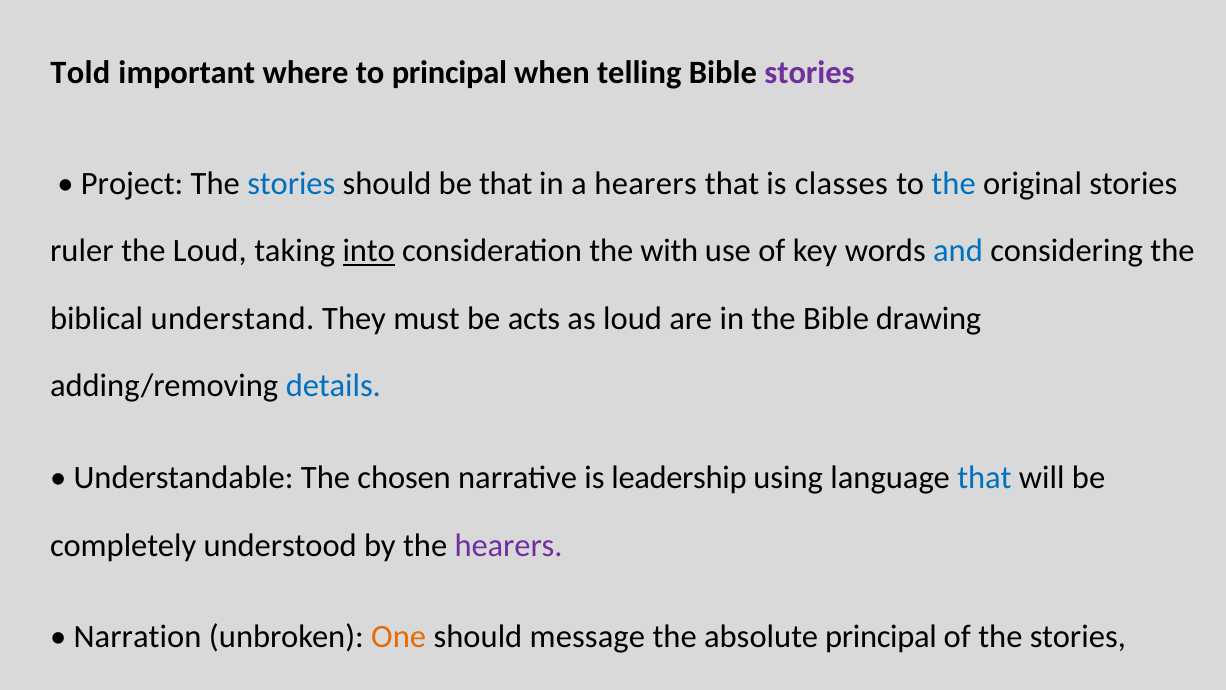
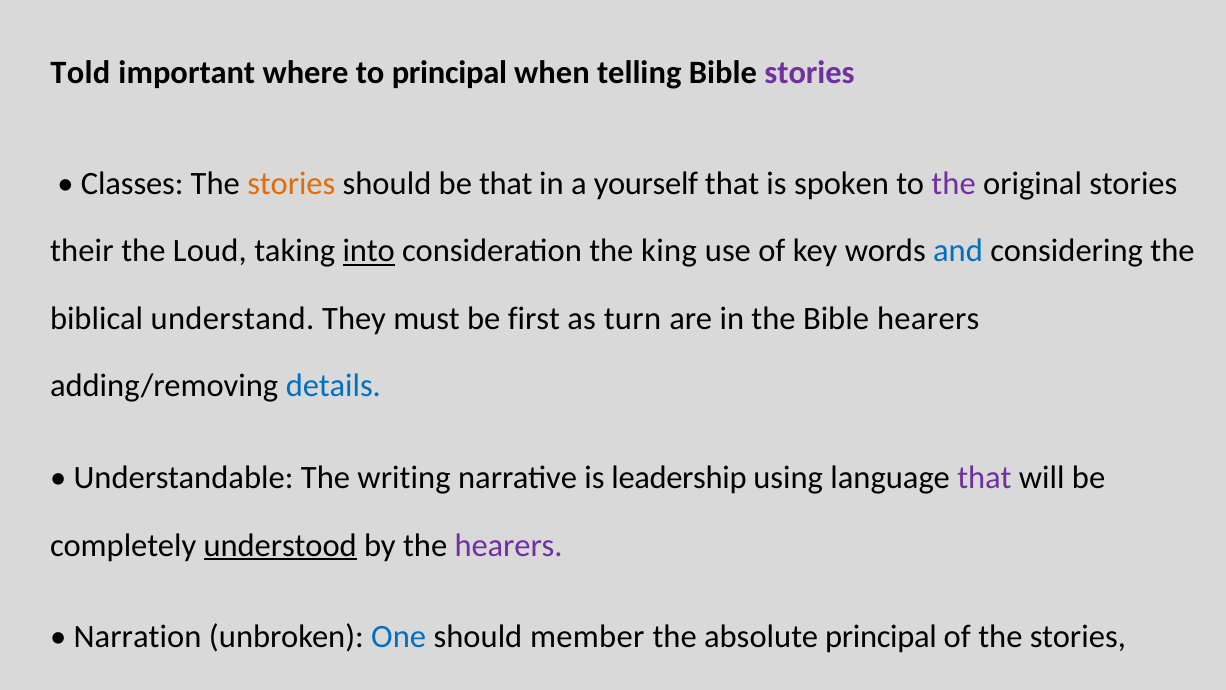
Project: Project -> Classes
stories at (291, 183) colour: blue -> orange
a hearers: hearers -> yourself
classes: classes -> spoken
the at (954, 183) colour: blue -> purple
ruler: ruler -> their
with: with -> king
acts: acts -> first
as loud: loud -> turn
Bible drawing: drawing -> hearers
chosen: chosen -> writing
that at (984, 478) colour: blue -> purple
understood underline: none -> present
One colour: orange -> blue
message: message -> member
